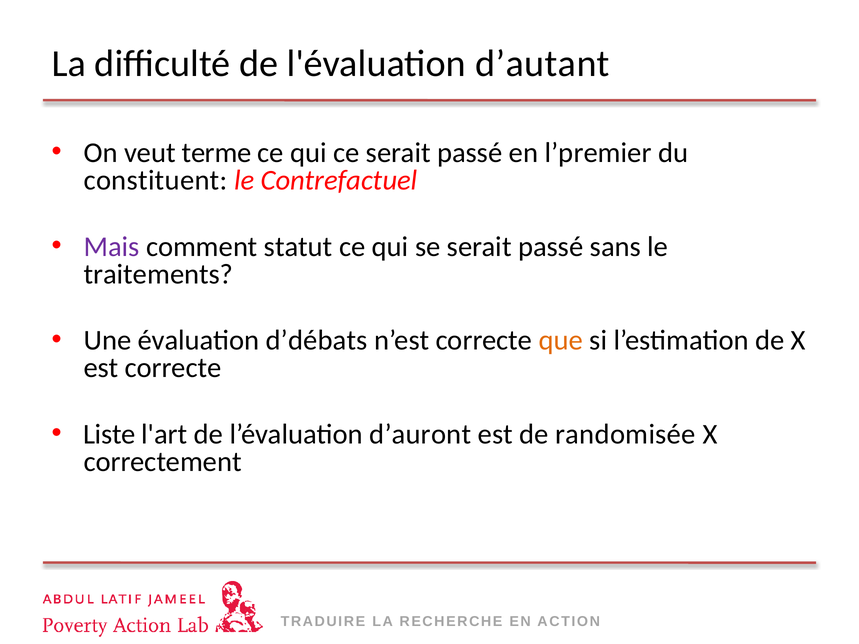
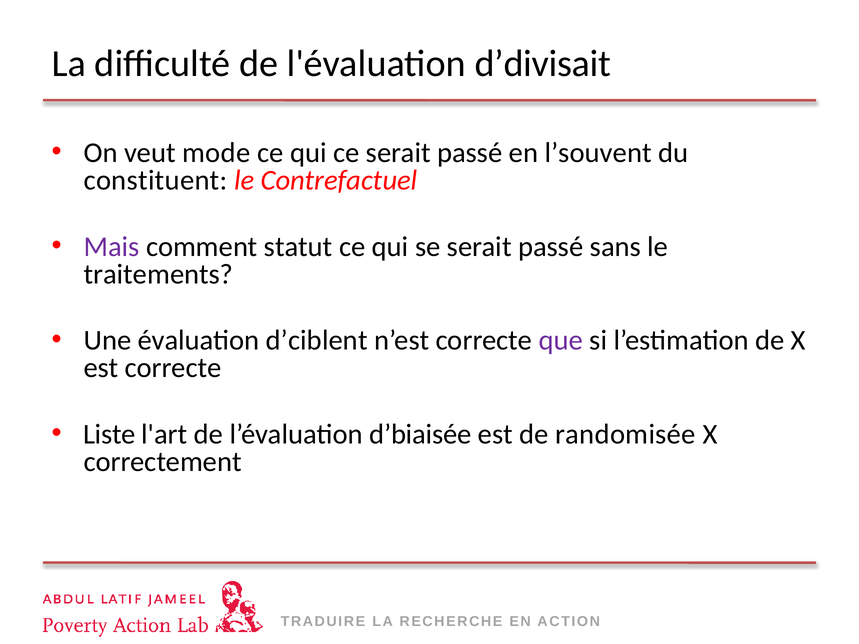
d’autant: d’autant -> d’divisait
terme: terme -> mode
l’premier: l’premier -> l’souvent
d’débats: d’débats -> d’ciblent
que colour: orange -> purple
d’auront: d’auront -> d’biaisée
